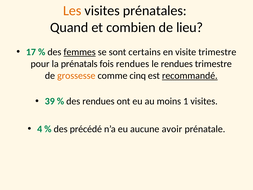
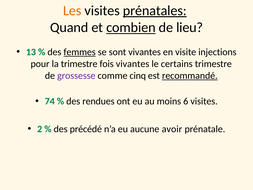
prénatales underline: none -> present
combien underline: none -> present
17: 17 -> 13
sont certains: certains -> vivantes
visite trimestre: trimestre -> injections
la prénatals: prénatals -> trimestre
fois rendues: rendues -> vivantes
le rendues: rendues -> certains
grossesse colour: orange -> purple
39: 39 -> 74
1: 1 -> 6
4: 4 -> 2
